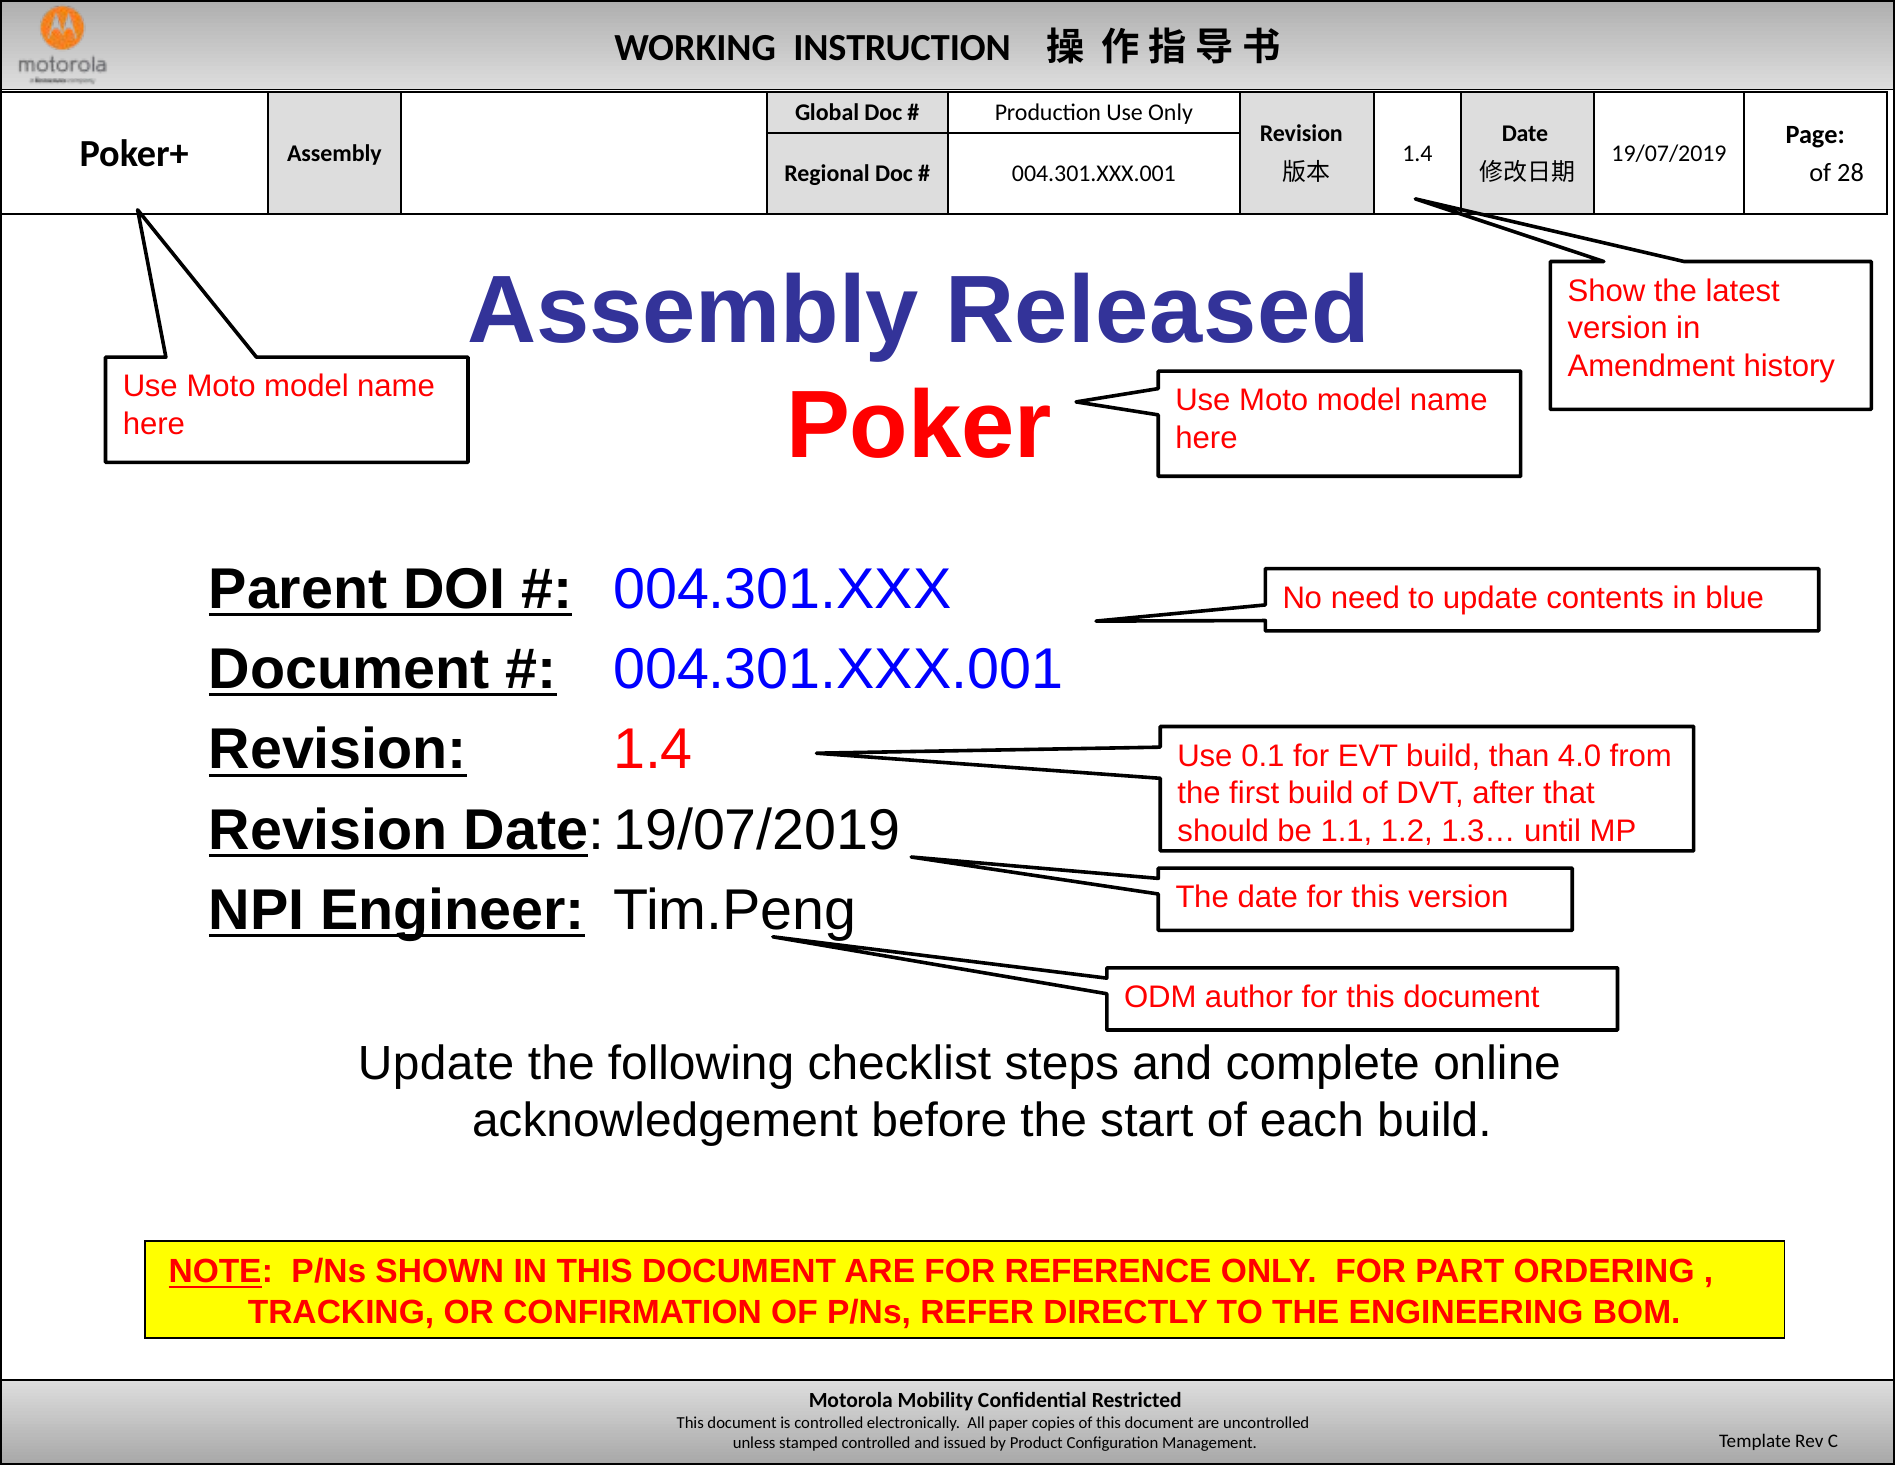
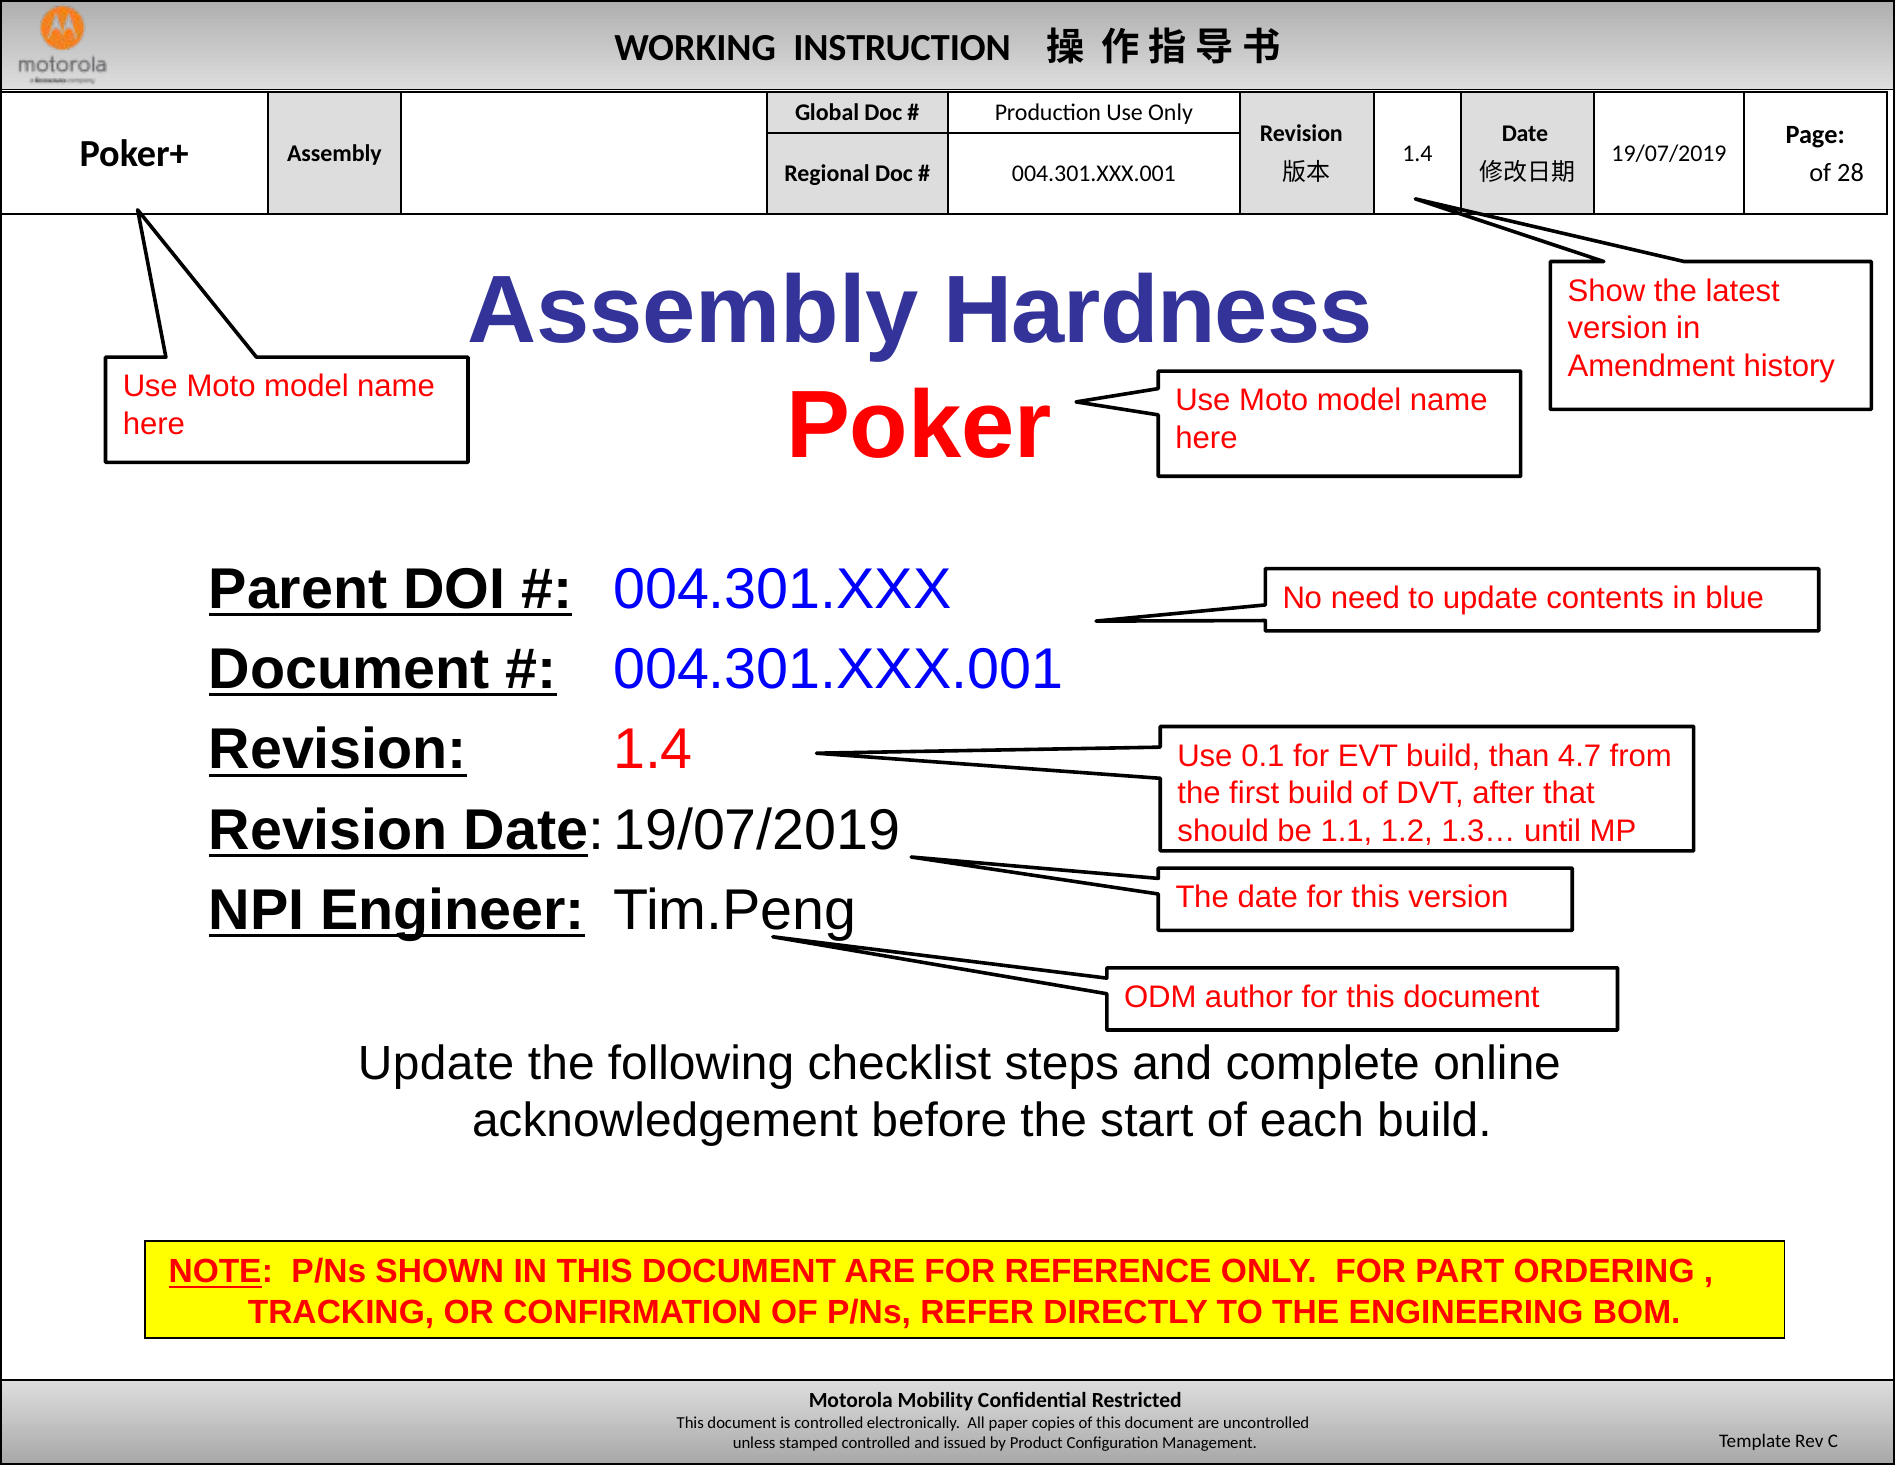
Released: Released -> Hardness
4.0: 4.0 -> 4.7
